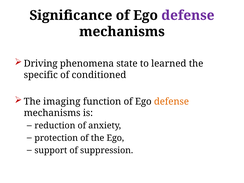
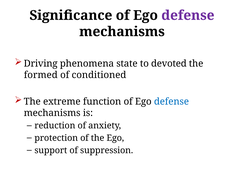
learned: learned -> devoted
specific: specific -> formed
imaging: imaging -> extreme
defense at (171, 102) colour: orange -> blue
